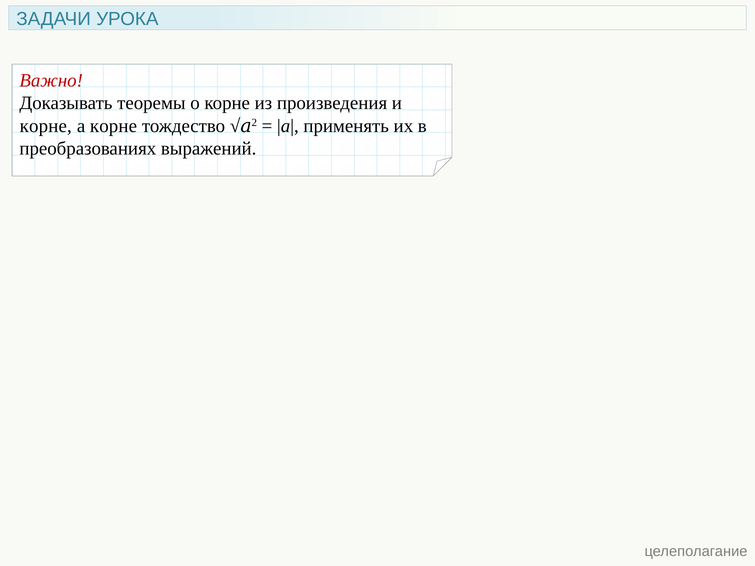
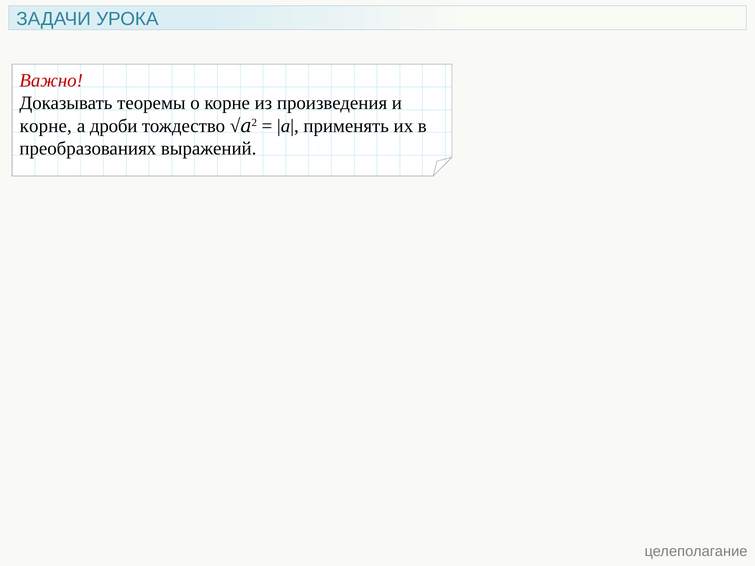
а корне: корне -> дроби
